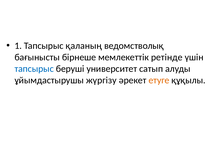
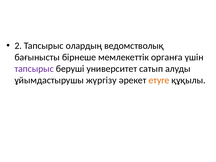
1: 1 -> 2
қаланың: қаланың -> олардың
ретінде: ретінде -> органға
тапсырыс at (34, 69) colour: blue -> purple
